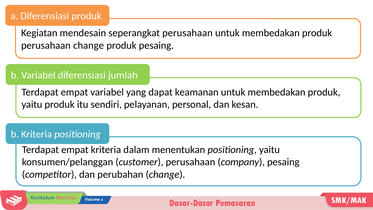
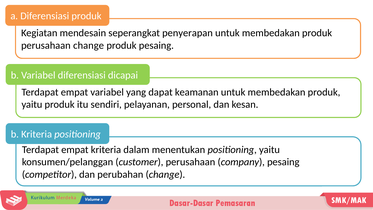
seperangkat perusahaan: perusahaan -> penyerapan
jumlah: jumlah -> dicapai
